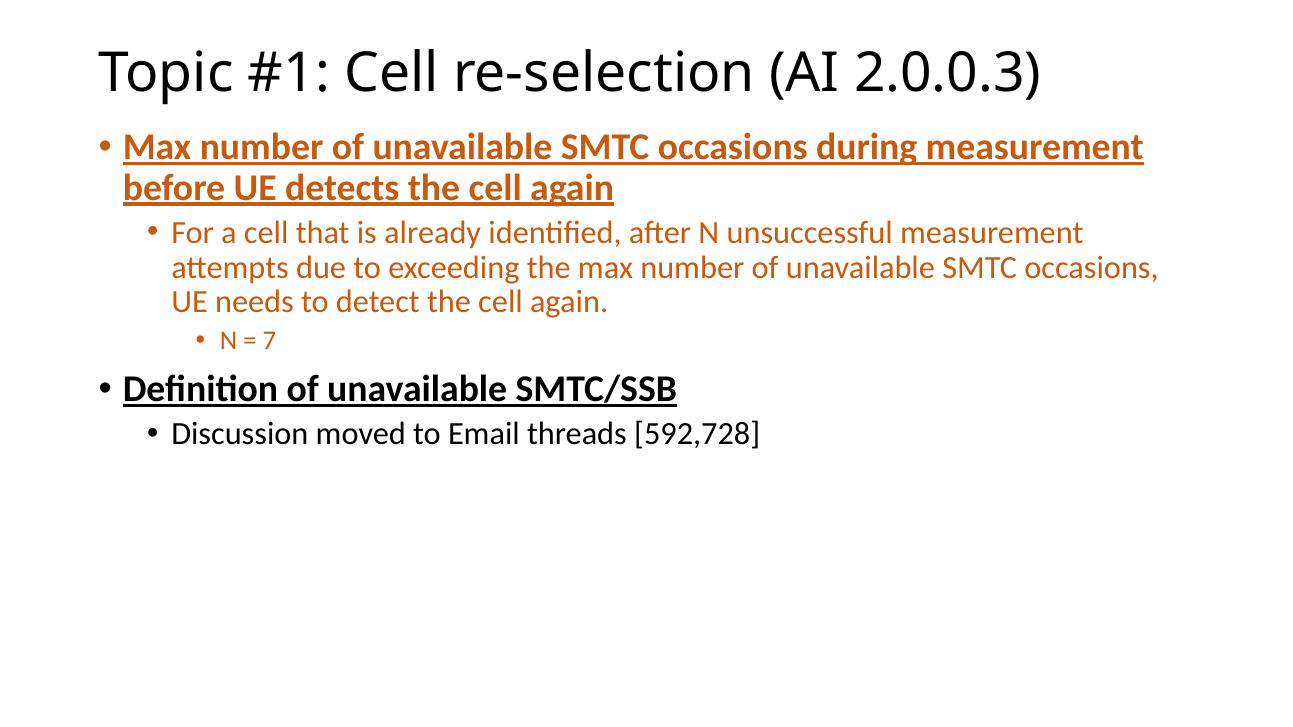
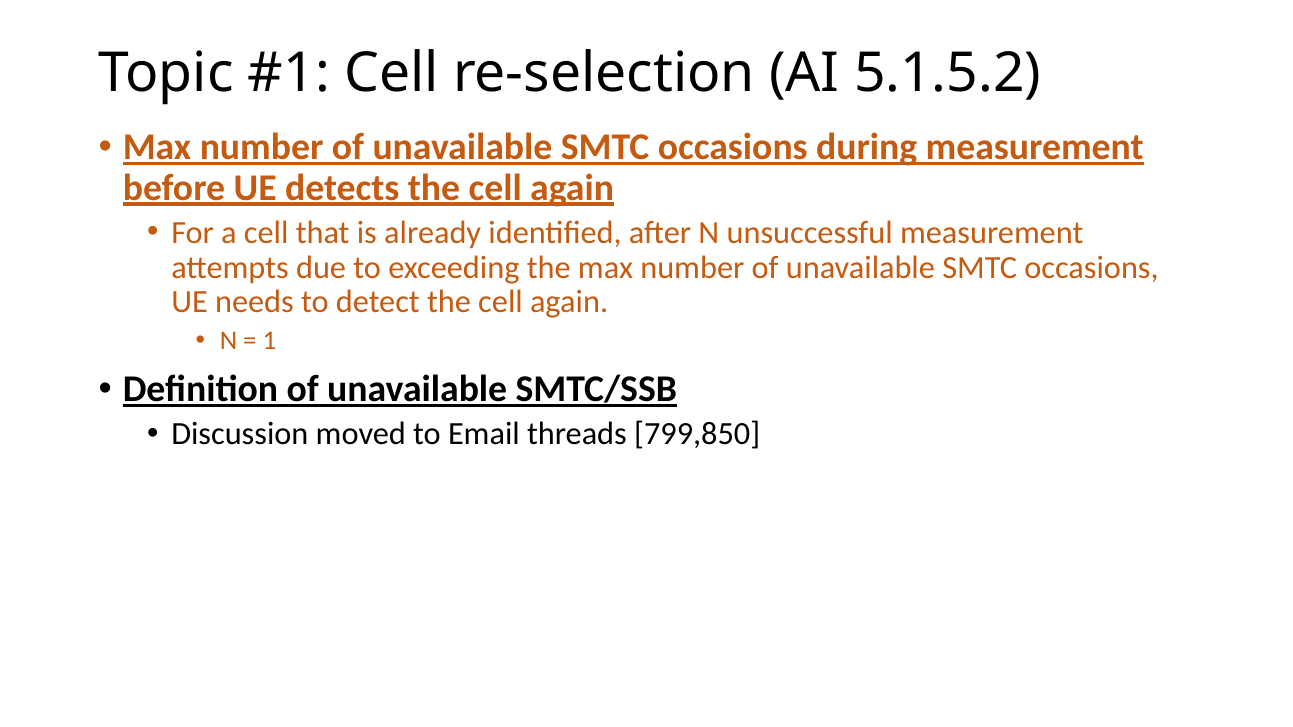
2.0.0.3: 2.0.0.3 -> 5.1.5.2
7: 7 -> 1
592,728: 592,728 -> 799,850
